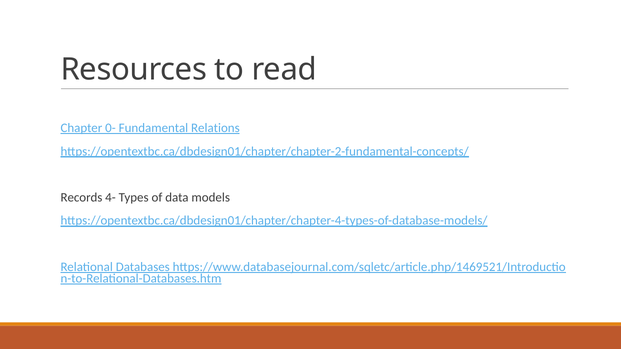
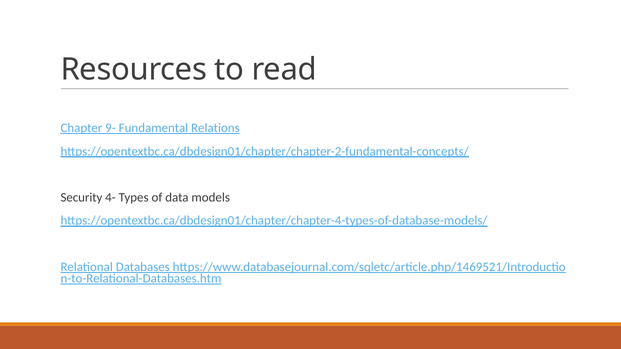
0-: 0- -> 9-
Records: Records -> Security
